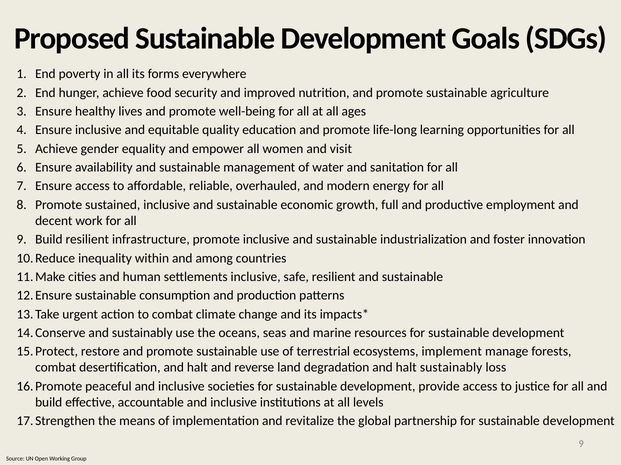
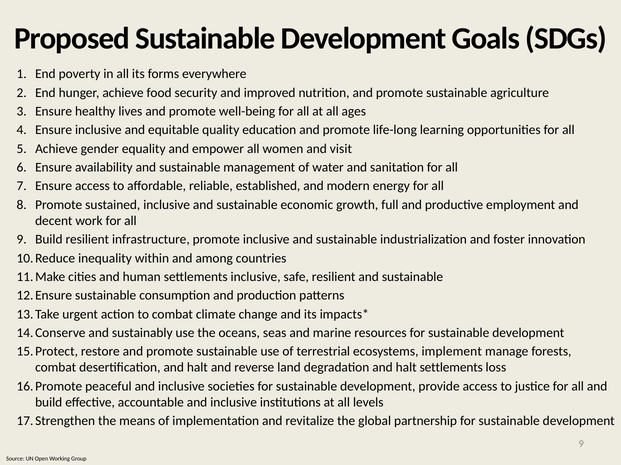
overhauled: overhauled -> established
halt sustainably: sustainably -> settlements
